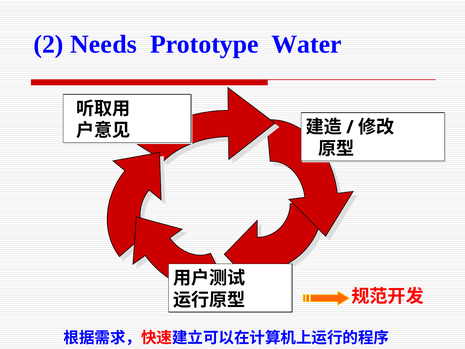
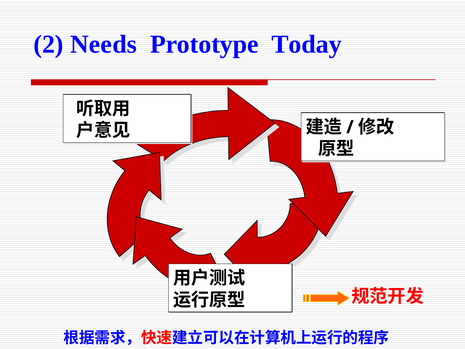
Water: Water -> Today
